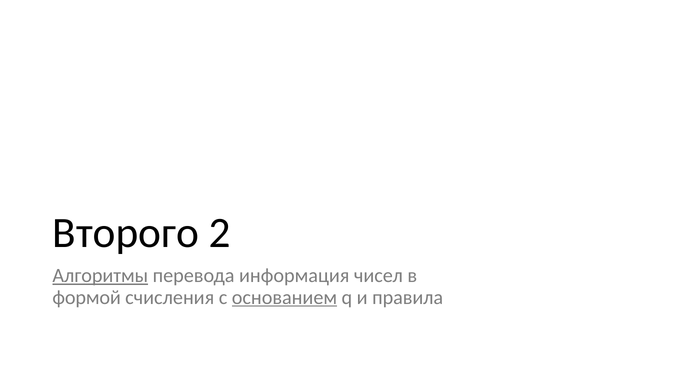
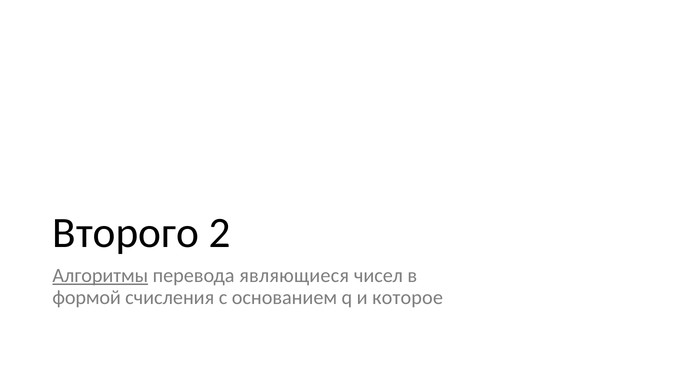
информация: информация -> являющиеся
основанием underline: present -> none
правила: правила -> которое
